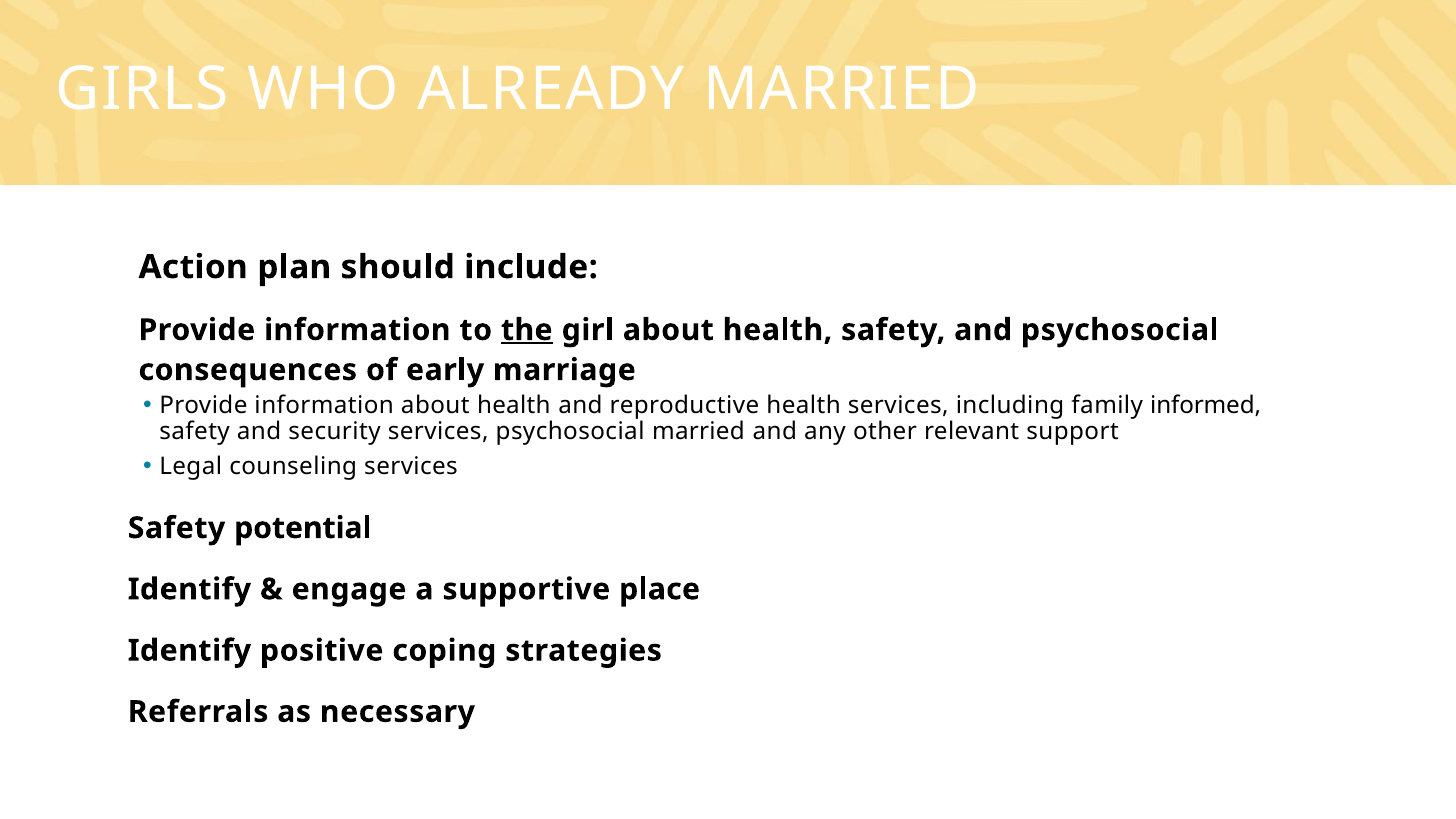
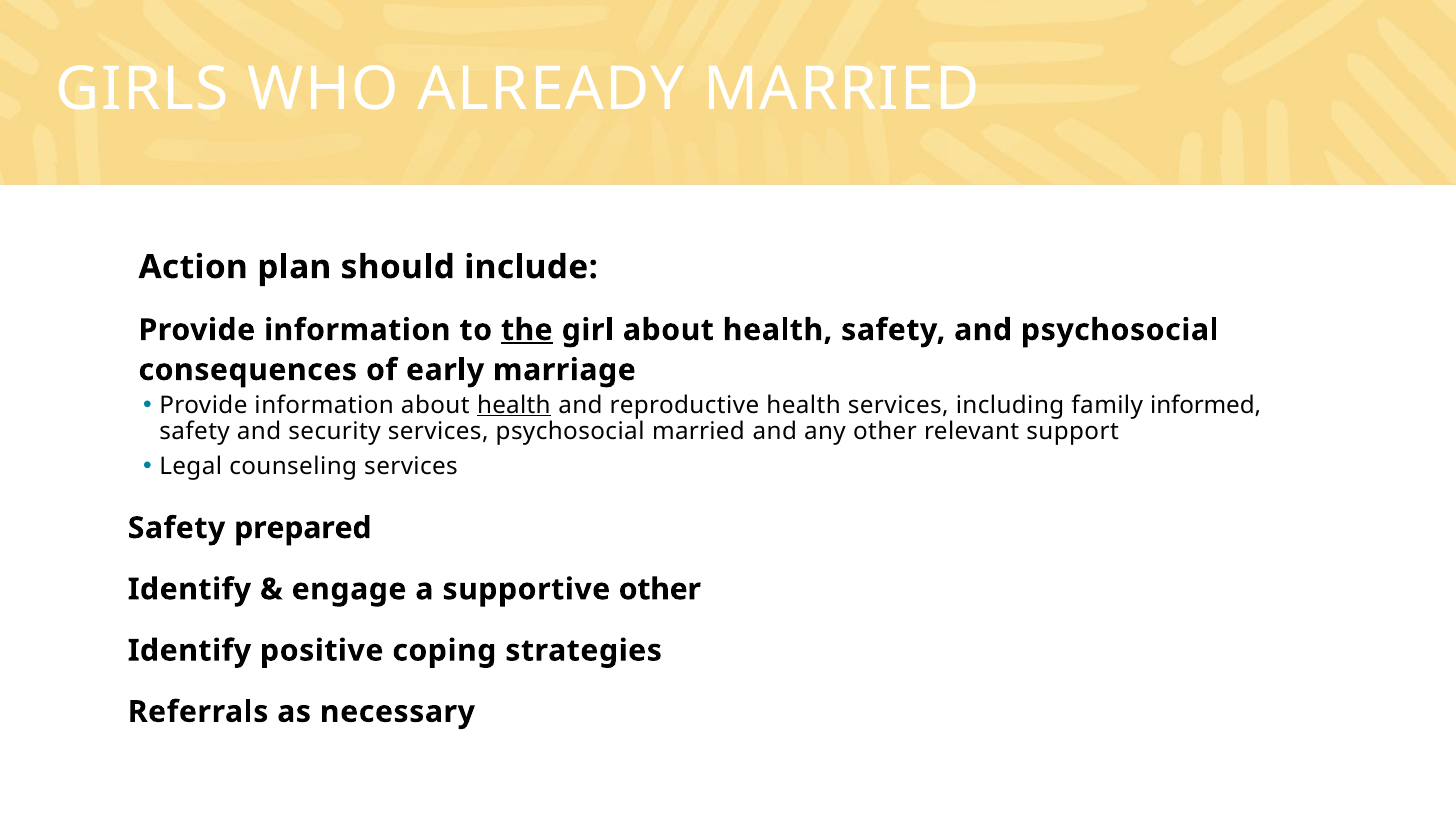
health at (514, 405) underline: none -> present
potential: potential -> prepared
supportive place: place -> other
